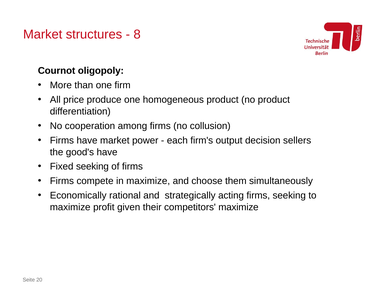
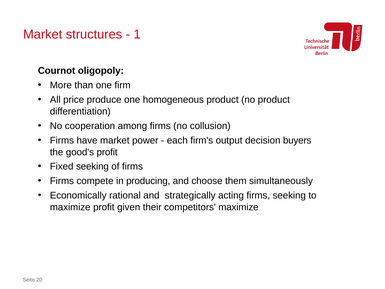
8: 8 -> 1
sellers: sellers -> buyers
good's have: have -> profit
in maximize: maximize -> producing
